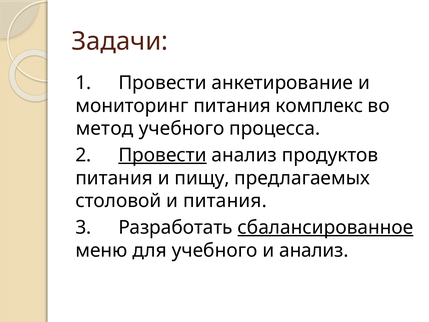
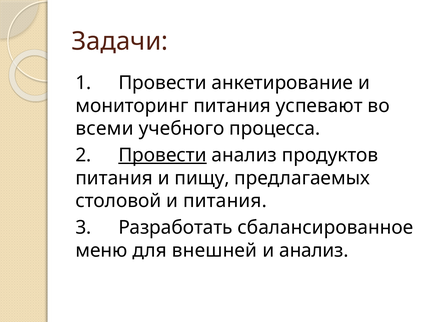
комплекс: комплекс -> успевают
метод: метод -> всеми
сбалансированное underline: present -> none
для учебного: учебного -> внешней
